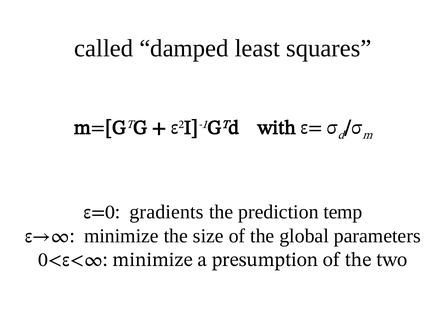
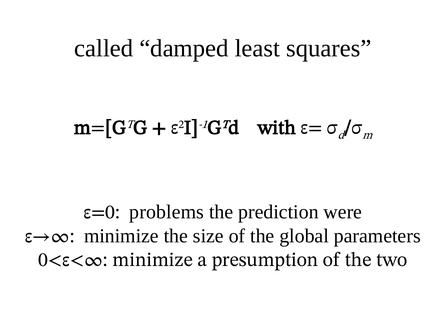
gradients: gradients -> problems
temp: temp -> were
